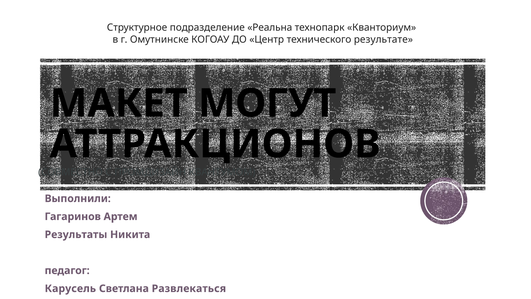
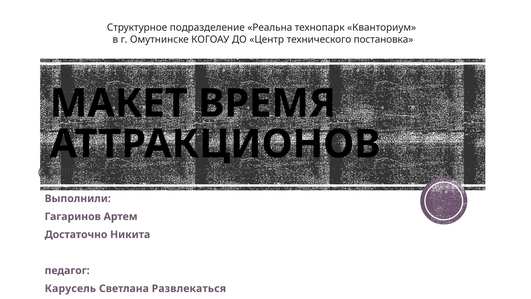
результате: результате -> постановка
МОГУТ: МОГУТ -> ВРЕМЯ
Результаты: Результаты -> Достаточно
